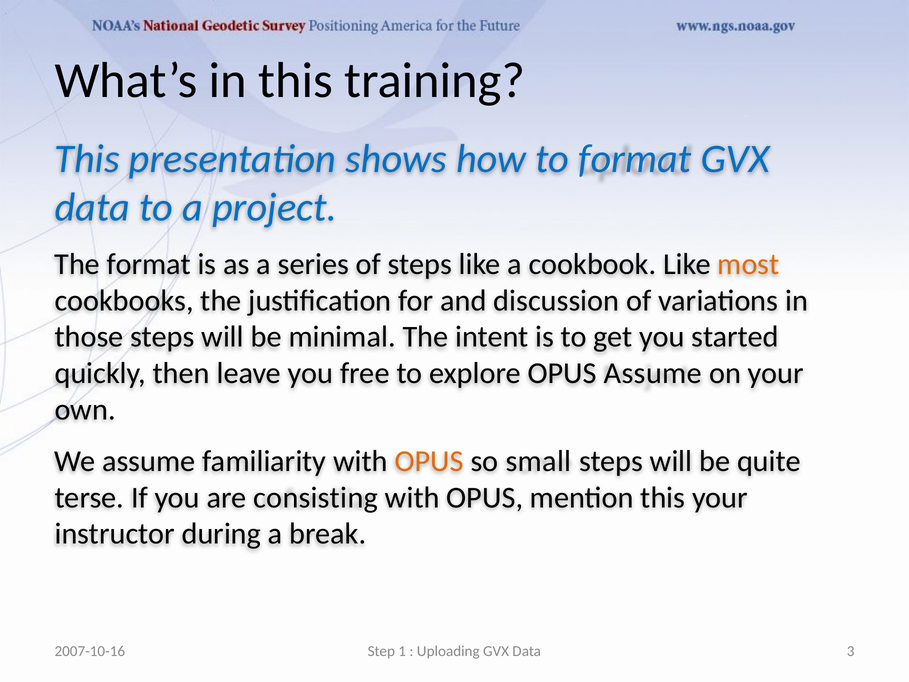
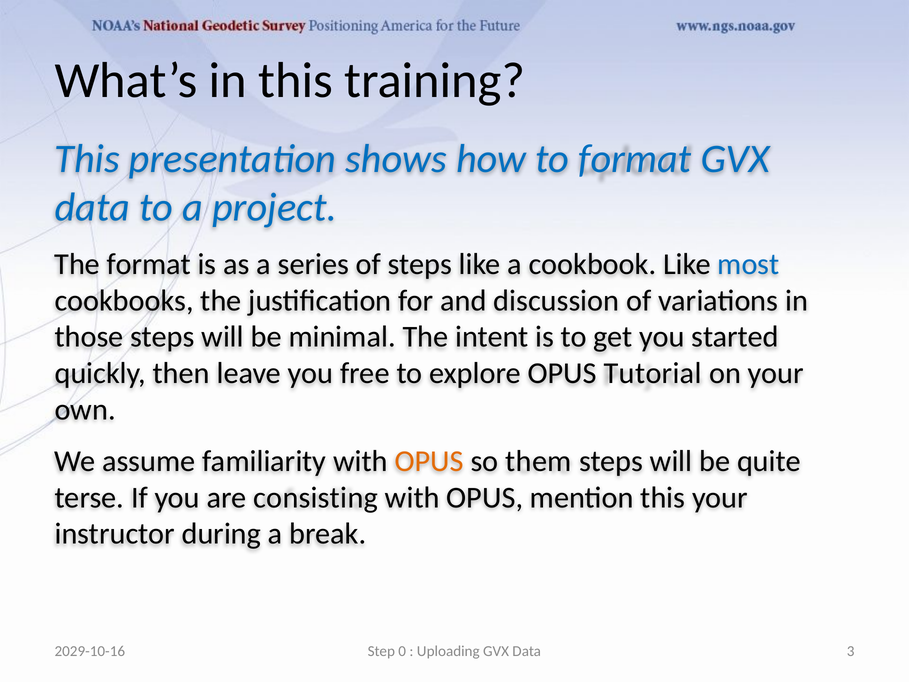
most colour: orange -> blue
OPUS Assume: Assume -> Tutorial
small: small -> them
2007-10-16: 2007-10-16 -> 2029-10-16
1: 1 -> 0
